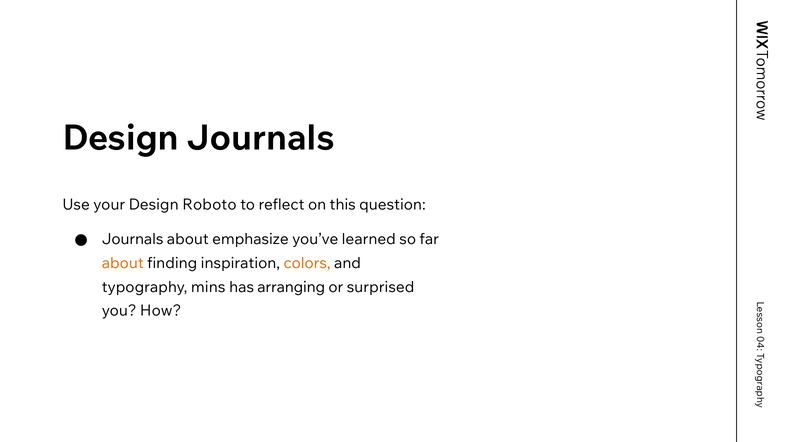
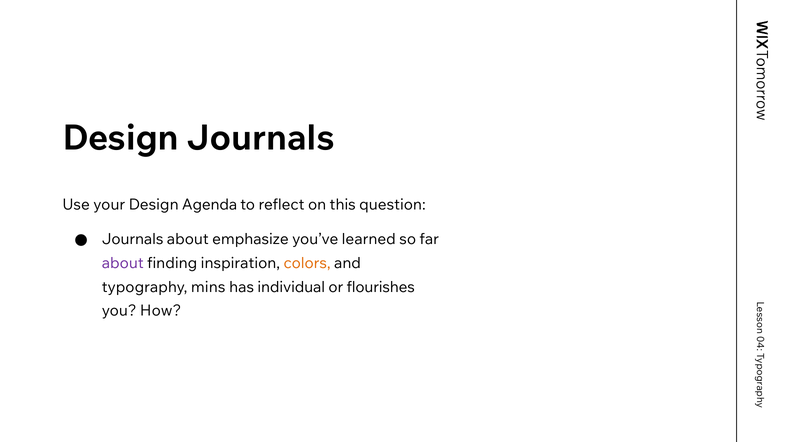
Roboto: Roboto -> Agenda
about at (123, 263) colour: orange -> purple
arranging: arranging -> individual
surprised: surprised -> flourishes
